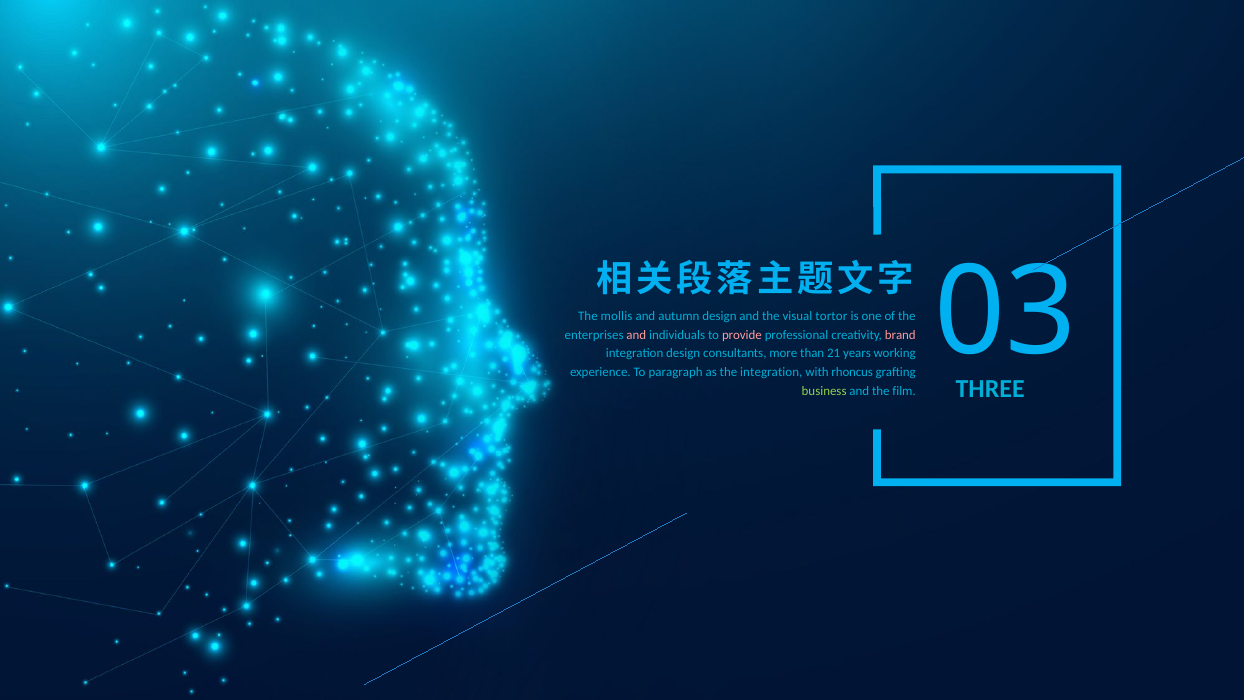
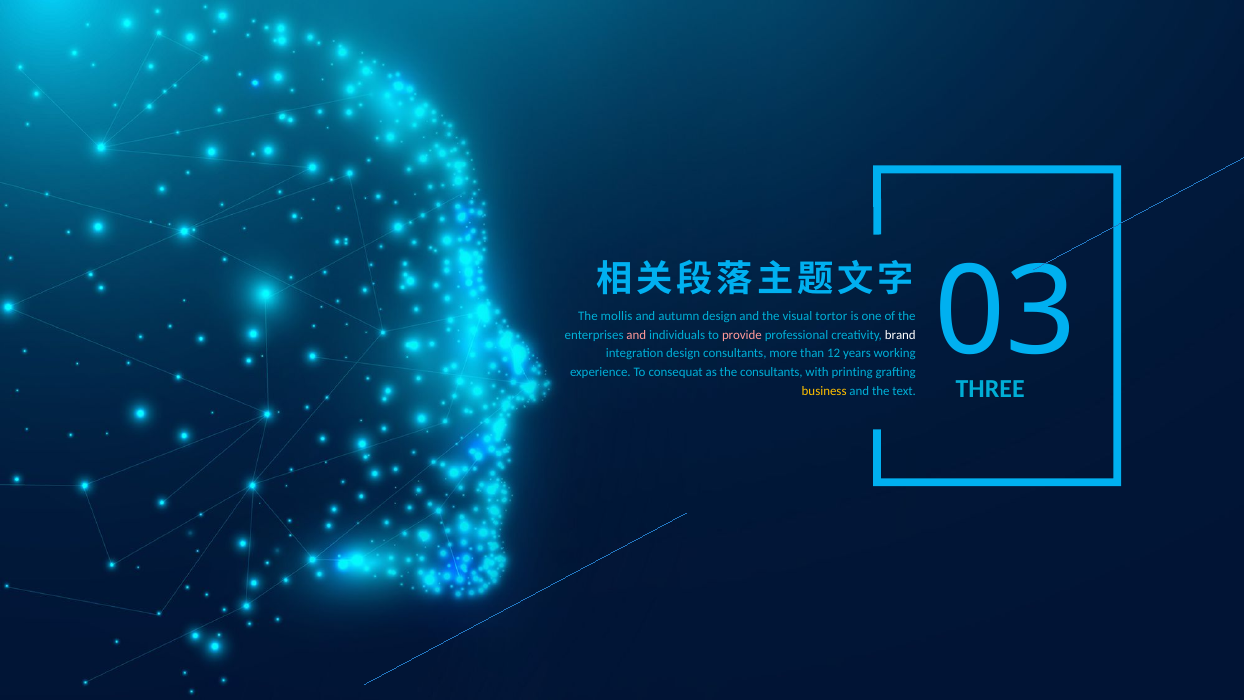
brand colour: pink -> white
21: 21 -> 12
paragraph: paragraph -> consequat
the integration: integration -> consultants
rhoncus: rhoncus -> printing
business colour: light green -> yellow
film: film -> text
